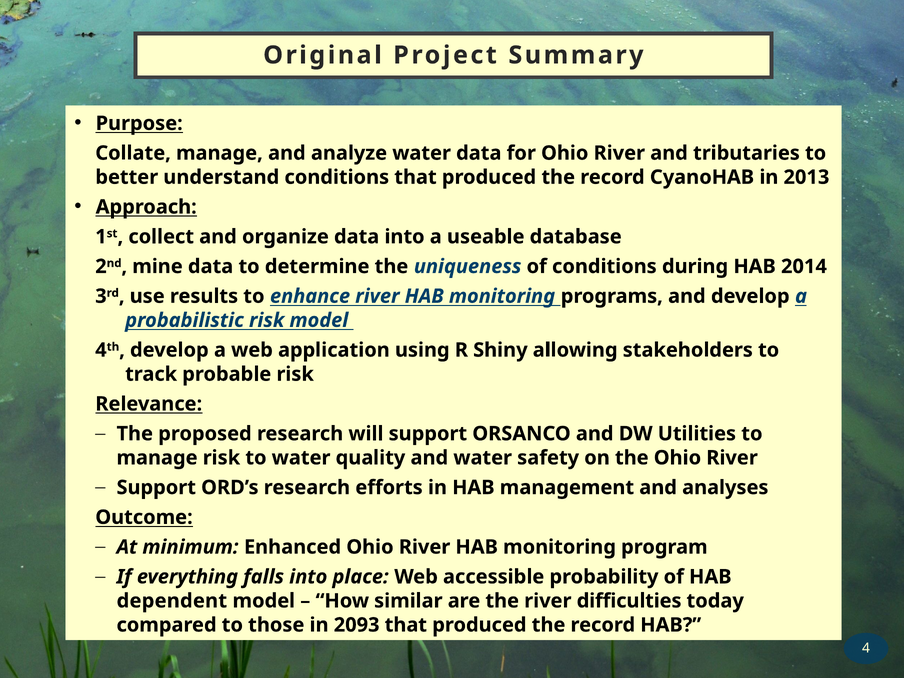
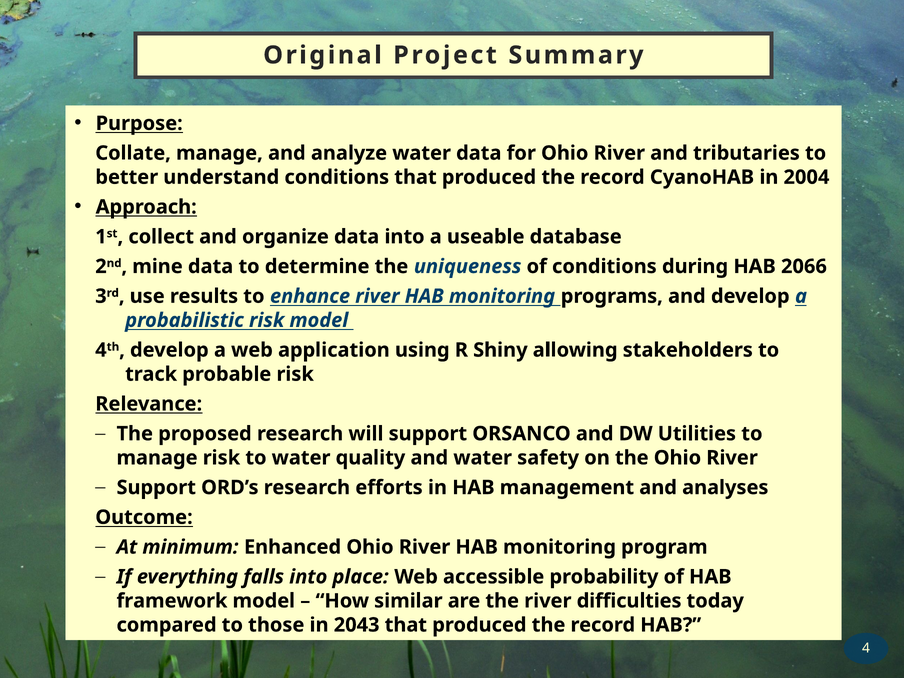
2013: 2013 -> 2004
2014: 2014 -> 2066
dependent: dependent -> framework
2093: 2093 -> 2043
